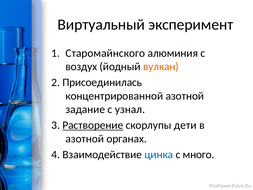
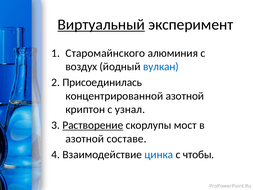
Виртуальный underline: none -> present
вулкан colour: orange -> blue
задание: задание -> криптон
дети: дети -> мост
органах: органах -> составе
много: много -> чтобы
